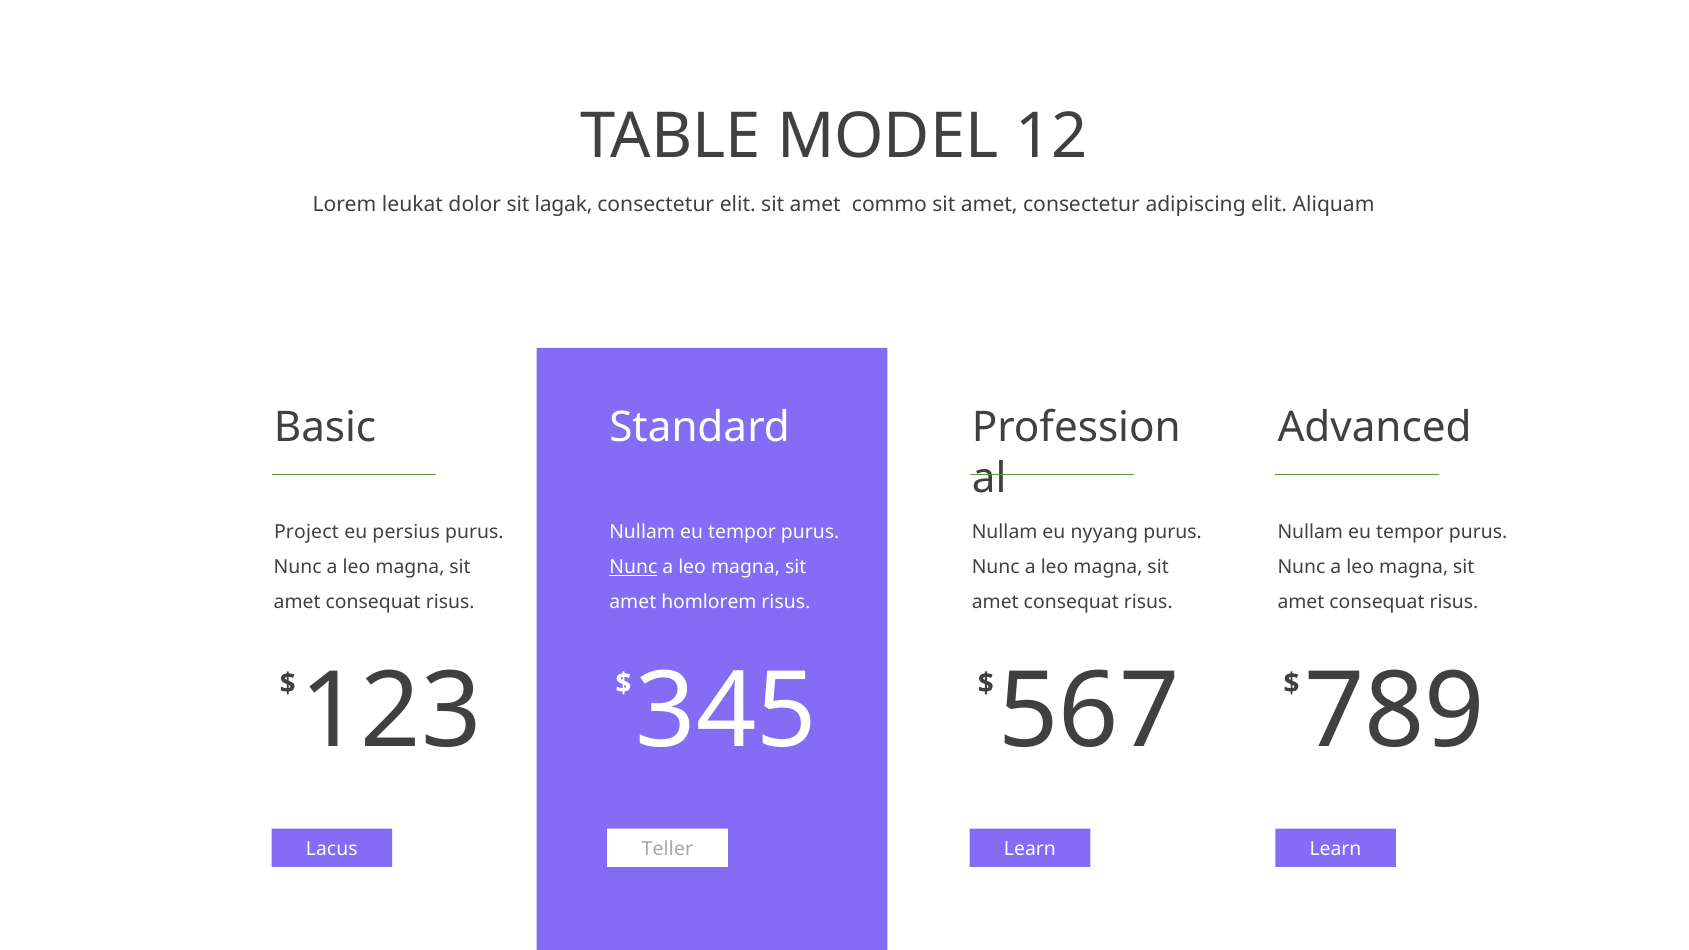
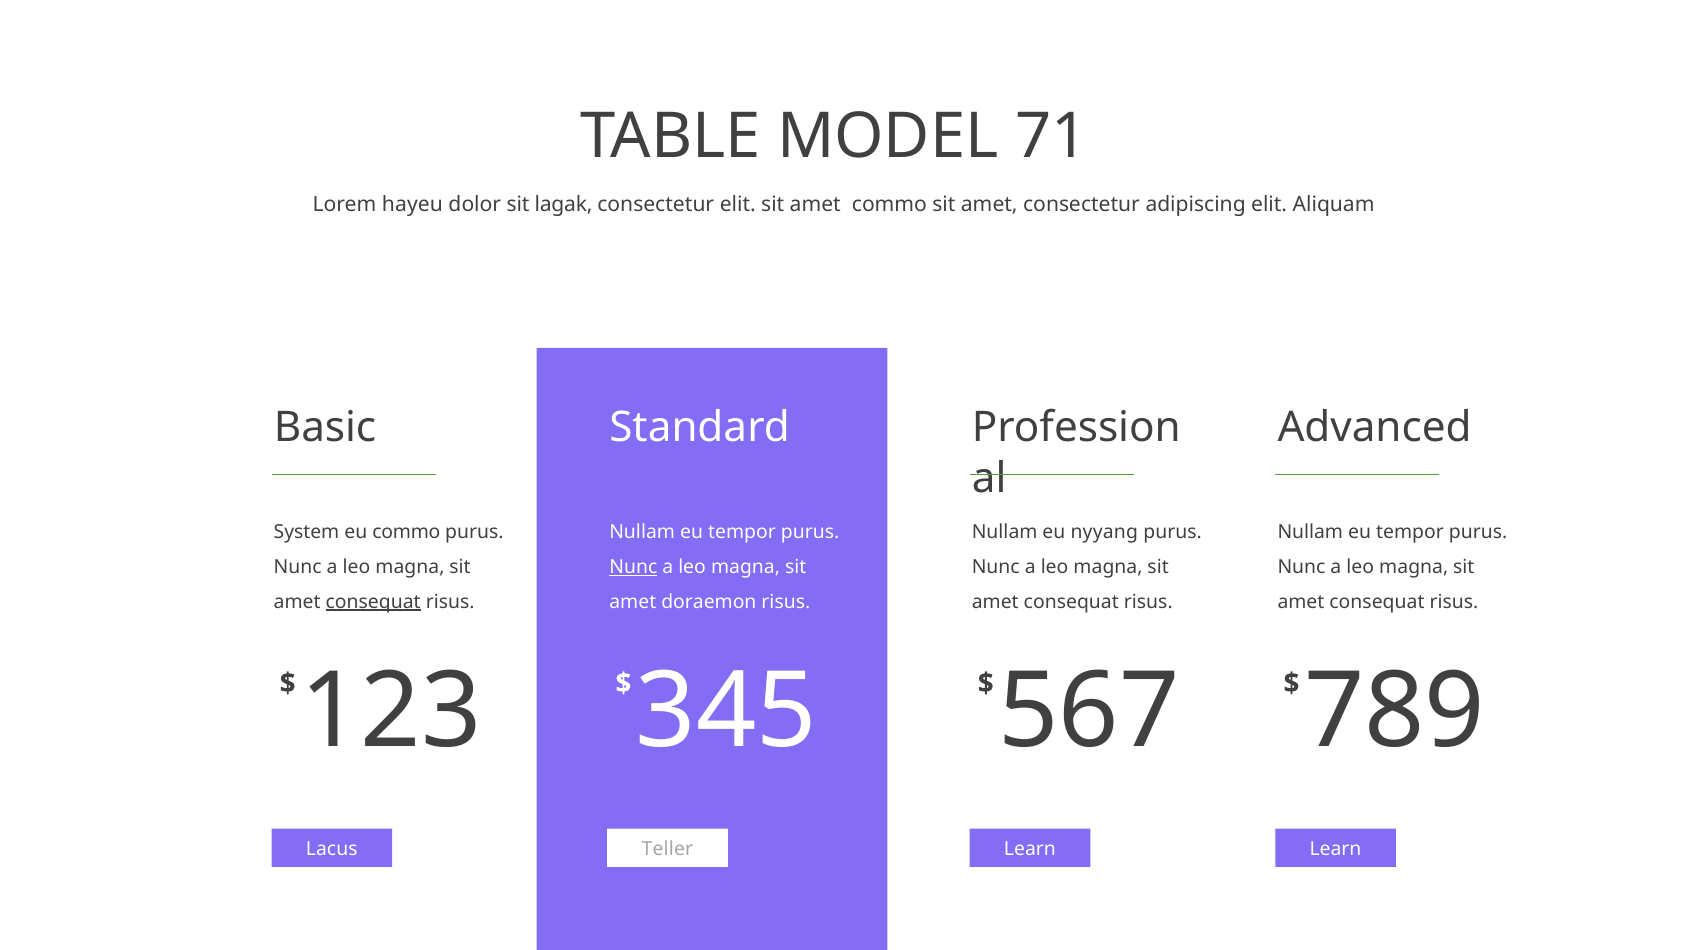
12: 12 -> 71
leukat: leukat -> hayeu
Project: Project -> System
eu persius: persius -> commo
consequat at (373, 602) underline: none -> present
homlorem: homlorem -> doraemon
